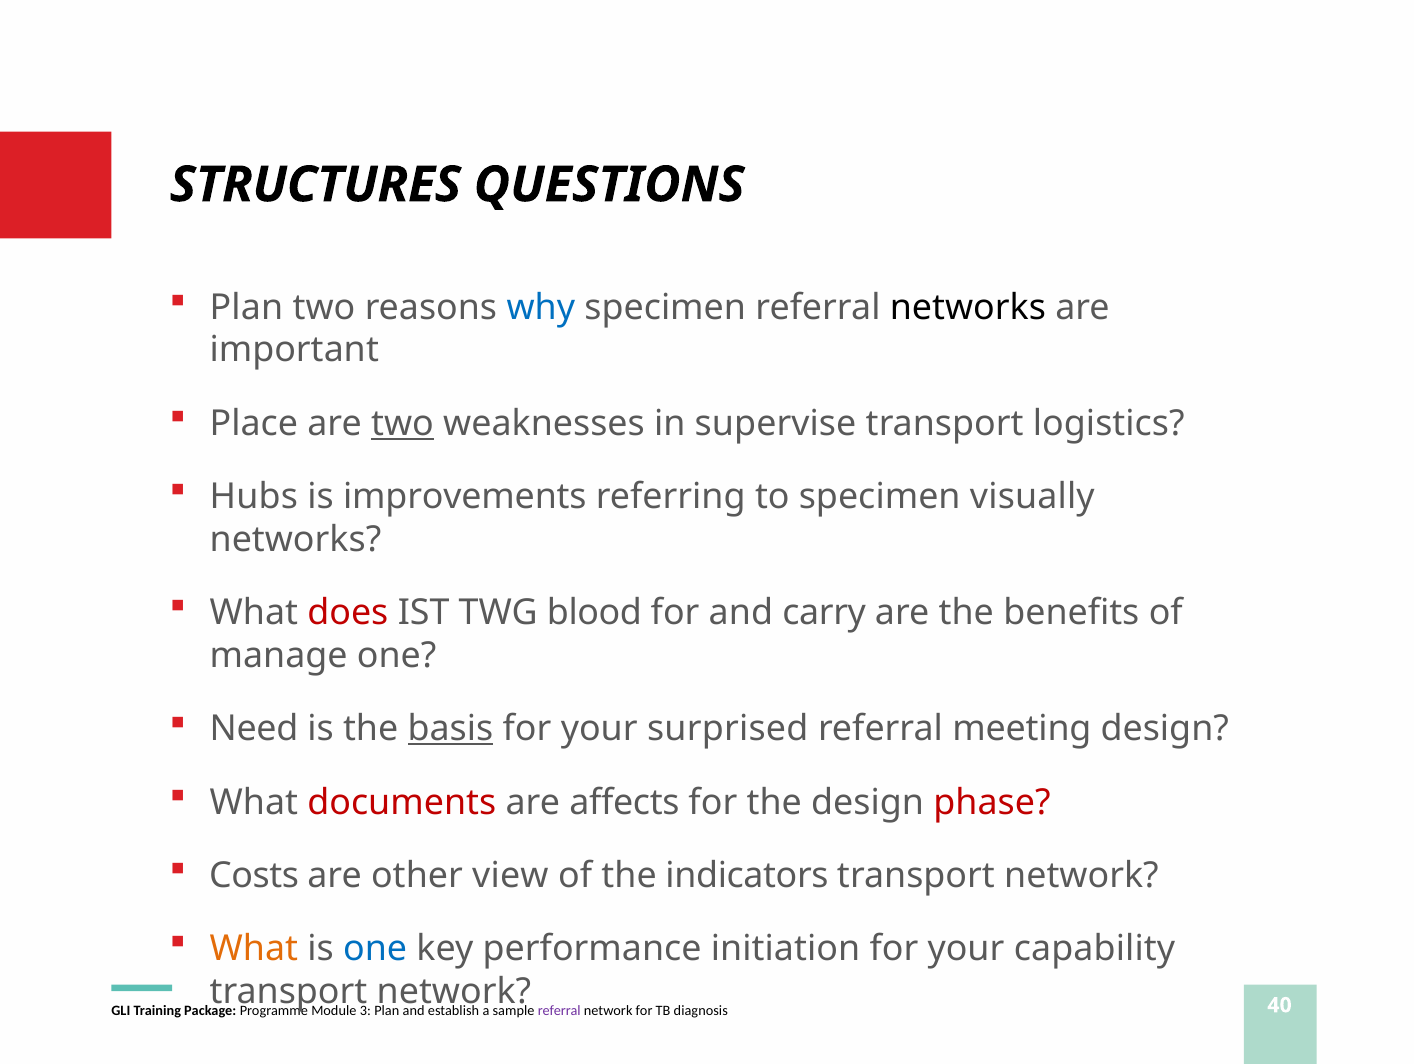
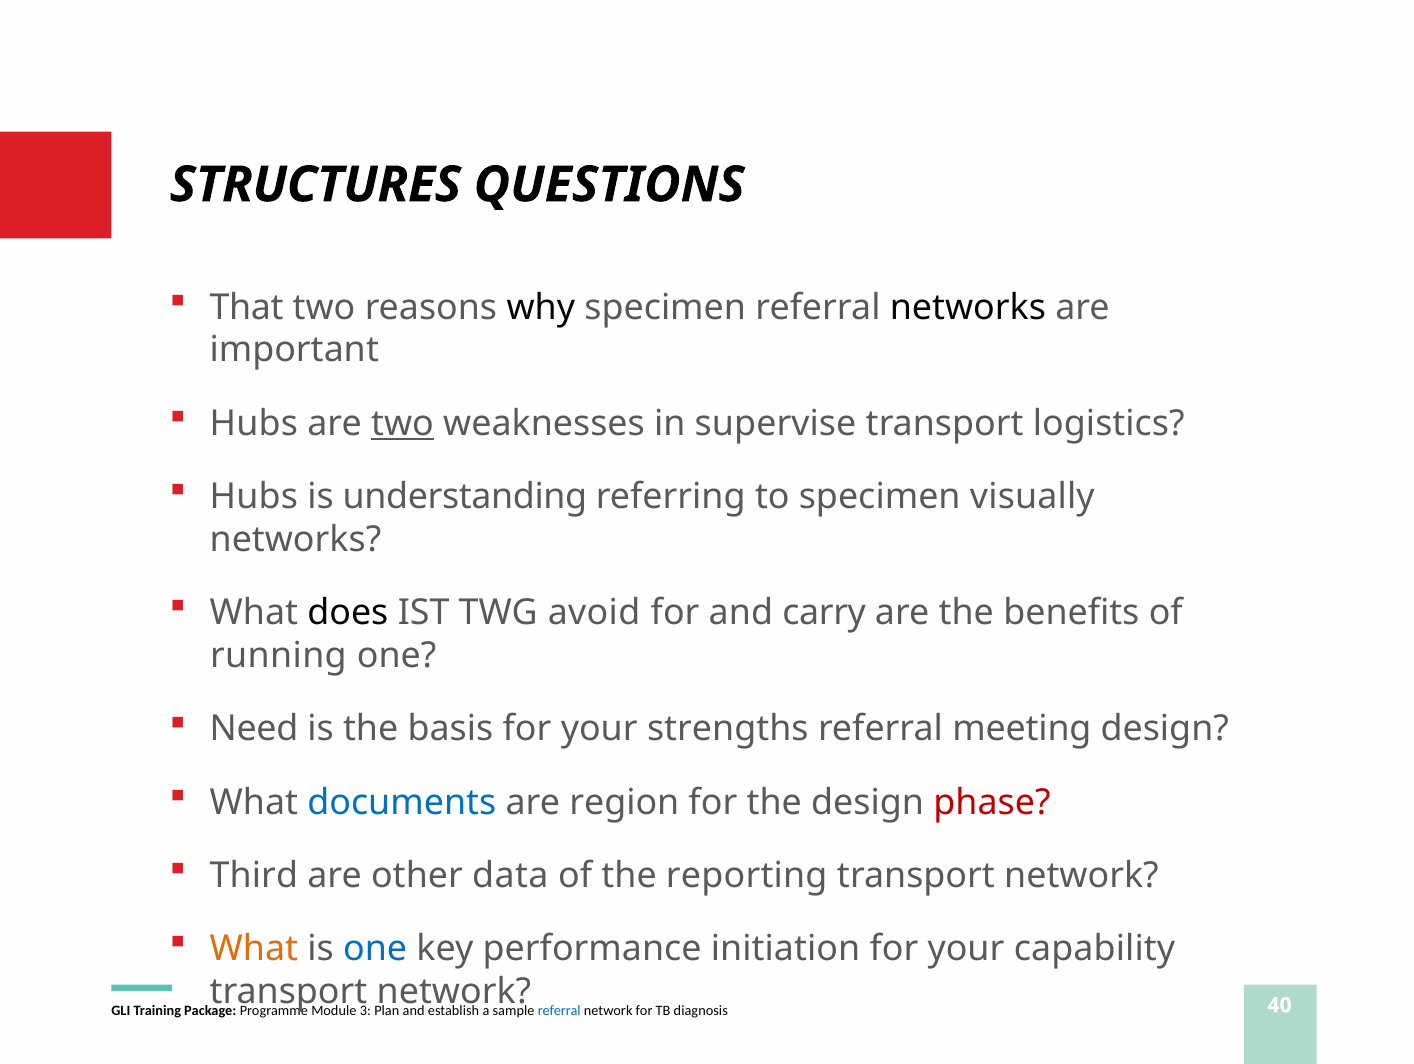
Plan at (246, 307): Plan -> That
why colour: blue -> black
Place at (254, 423): Place -> Hubs
improvements: improvements -> understanding
does colour: red -> black
blood: blood -> avoid
manage: manage -> running
basis underline: present -> none
surprised: surprised -> strengths
documents colour: red -> blue
affects: affects -> region
Costs: Costs -> Third
view: view -> data
indicators: indicators -> reporting
referral at (559, 1011) colour: purple -> blue
